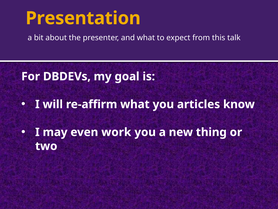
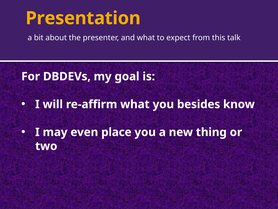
articles: articles -> besides
work: work -> place
